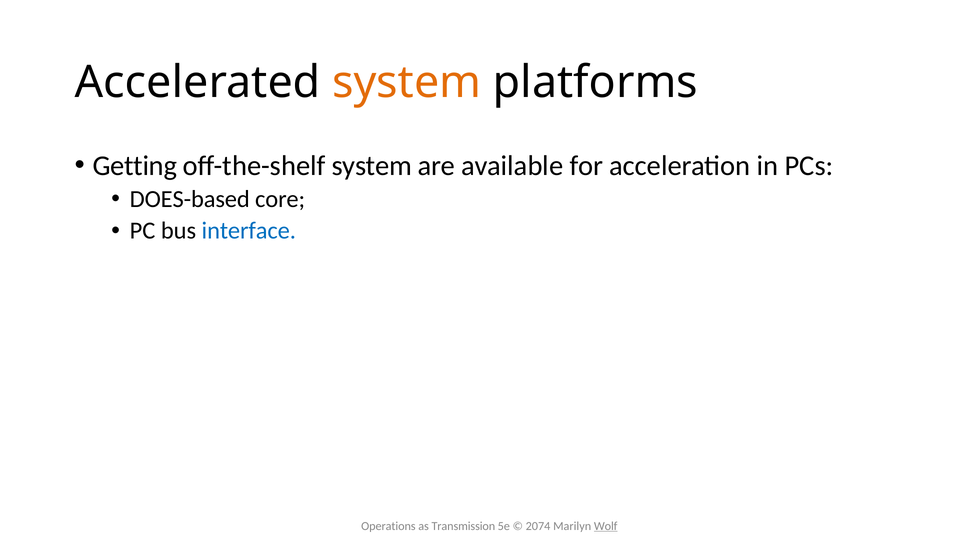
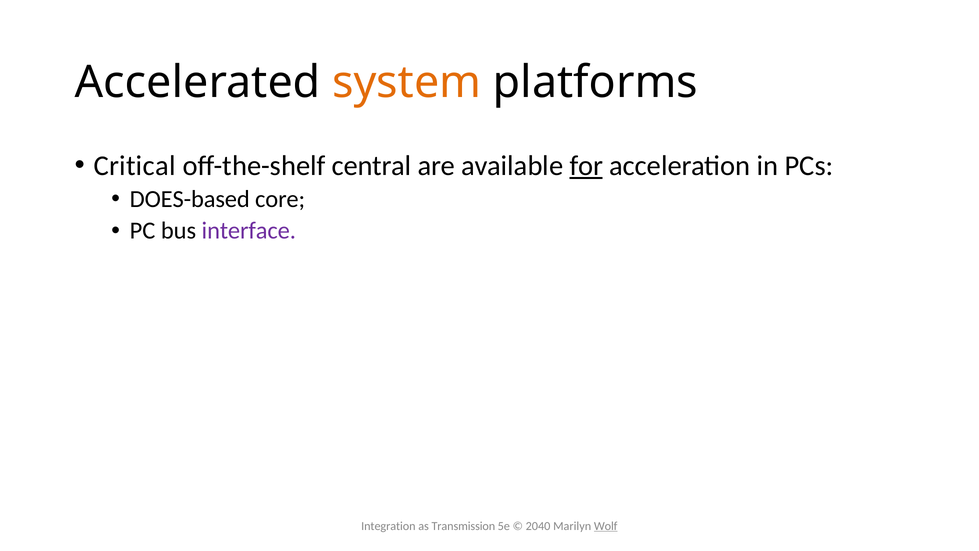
Getting: Getting -> Critical
off-the-shelf system: system -> central
for underline: none -> present
interface colour: blue -> purple
Operations: Operations -> Integration
2074: 2074 -> 2040
